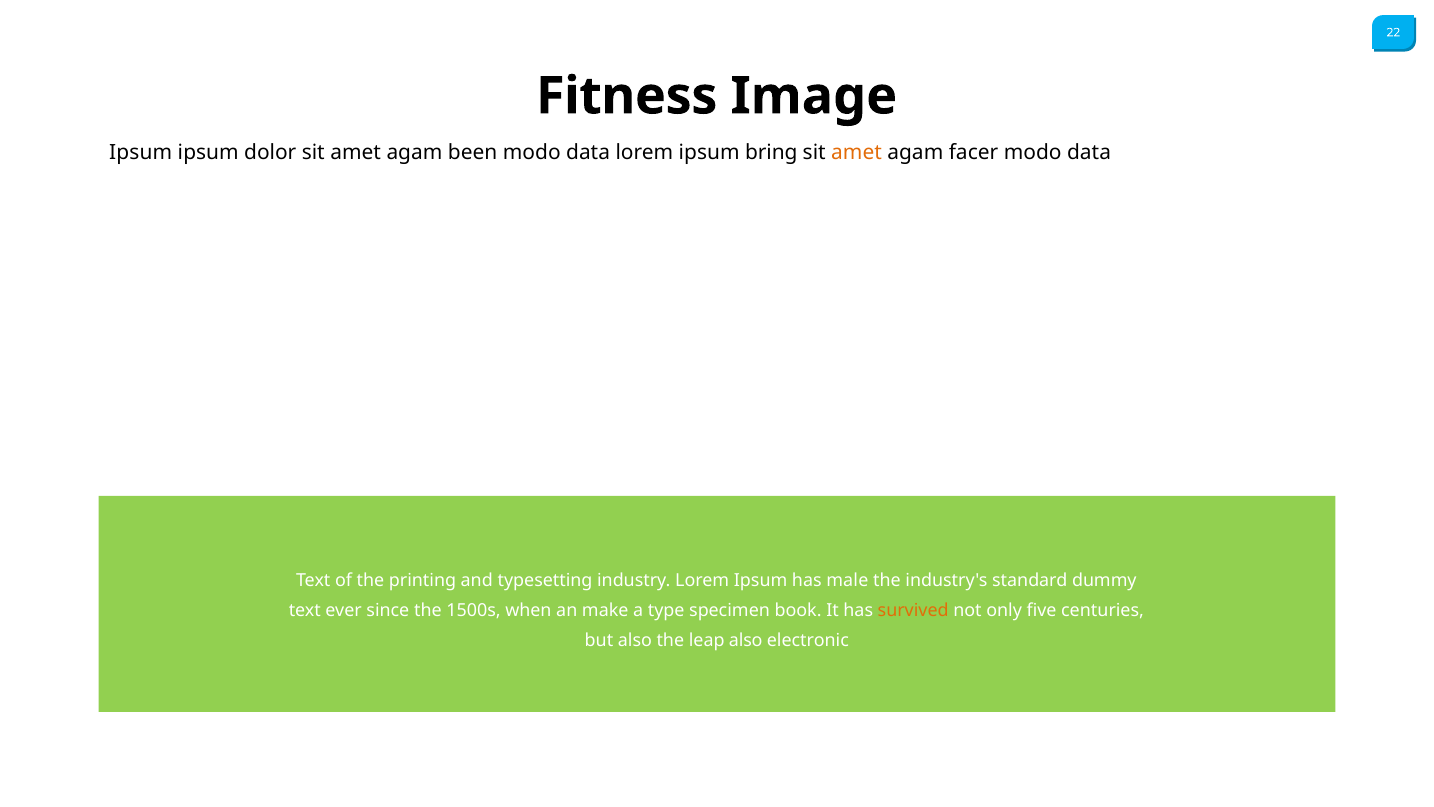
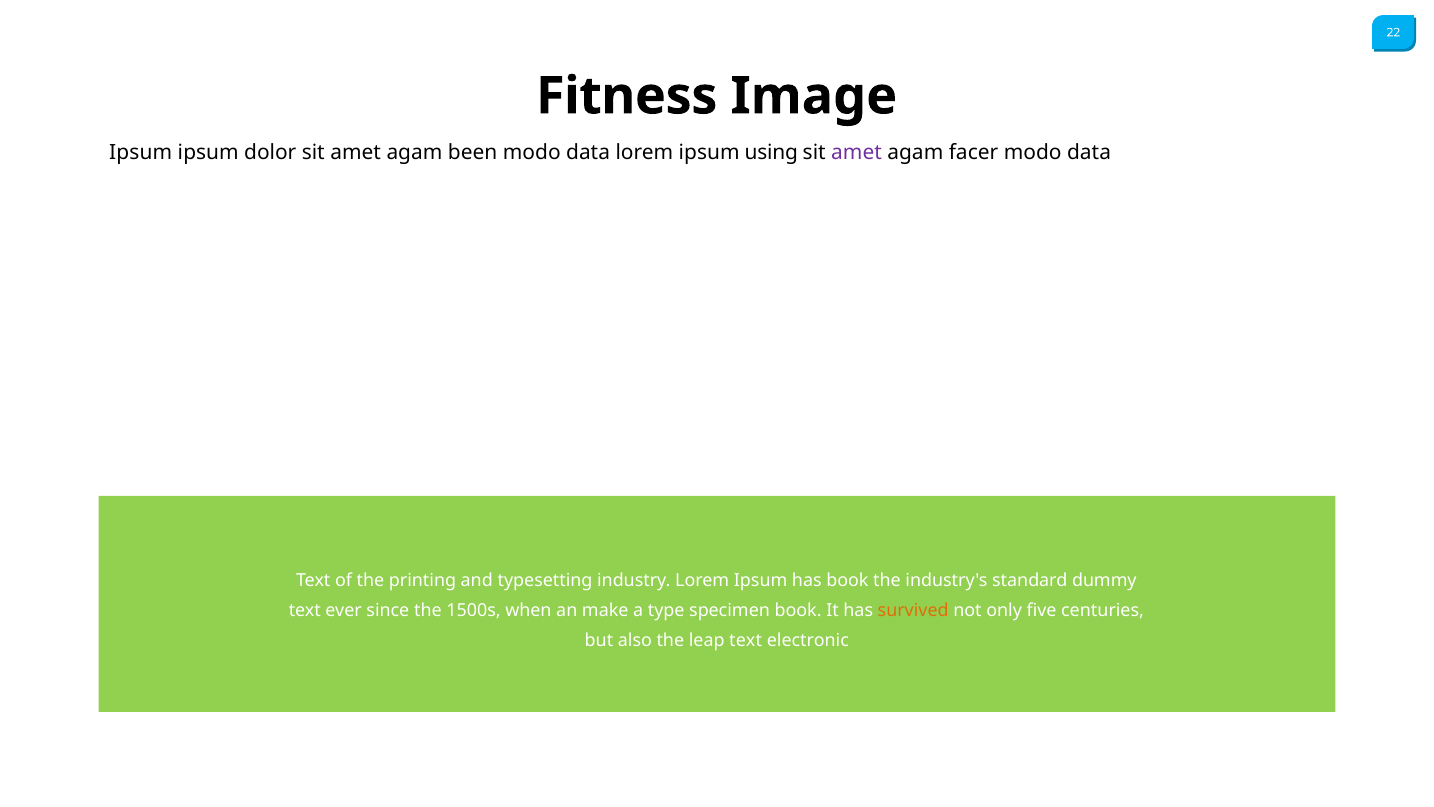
bring: bring -> using
amet at (857, 153) colour: orange -> purple
has male: male -> book
leap also: also -> text
